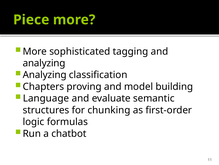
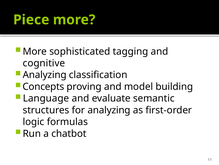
analyzing at (44, 63): analyzing -> cognitive
Chapters: Chapters -> Concepts
for chunking: chunking -> analyzing
